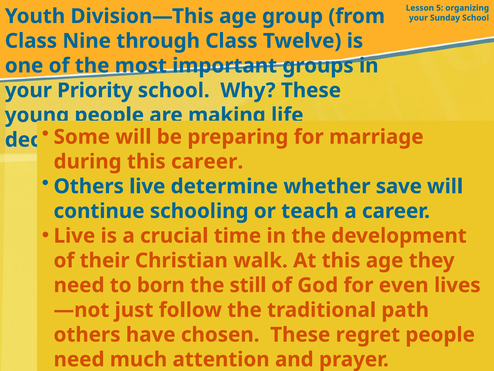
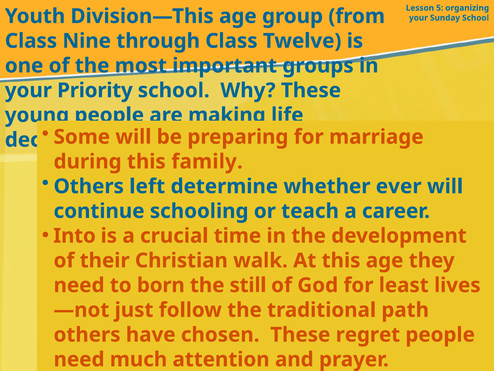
this career: career -> family
Others live: live -> left
save: save -> ever
Live at (74, 236): Live -> Into
even: even -> least
